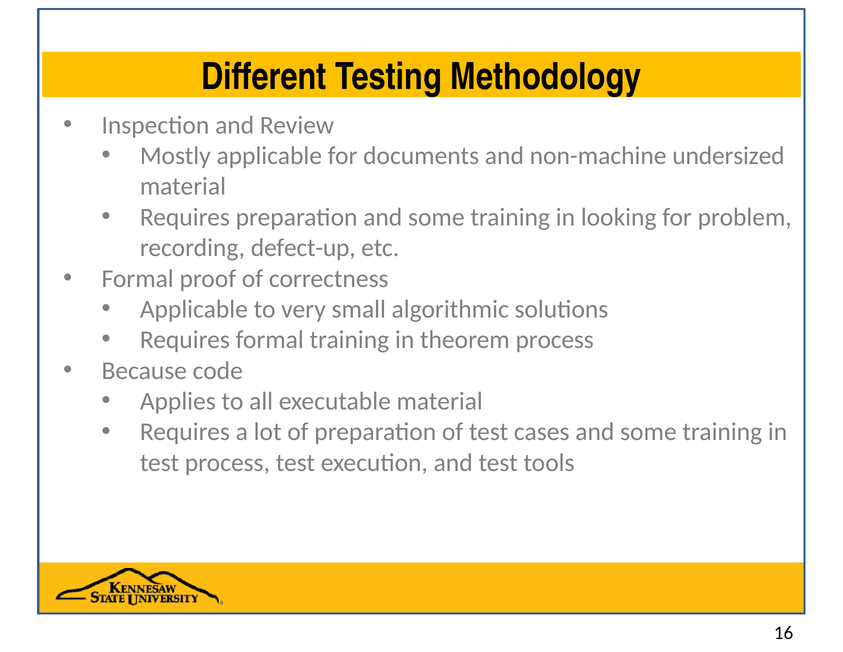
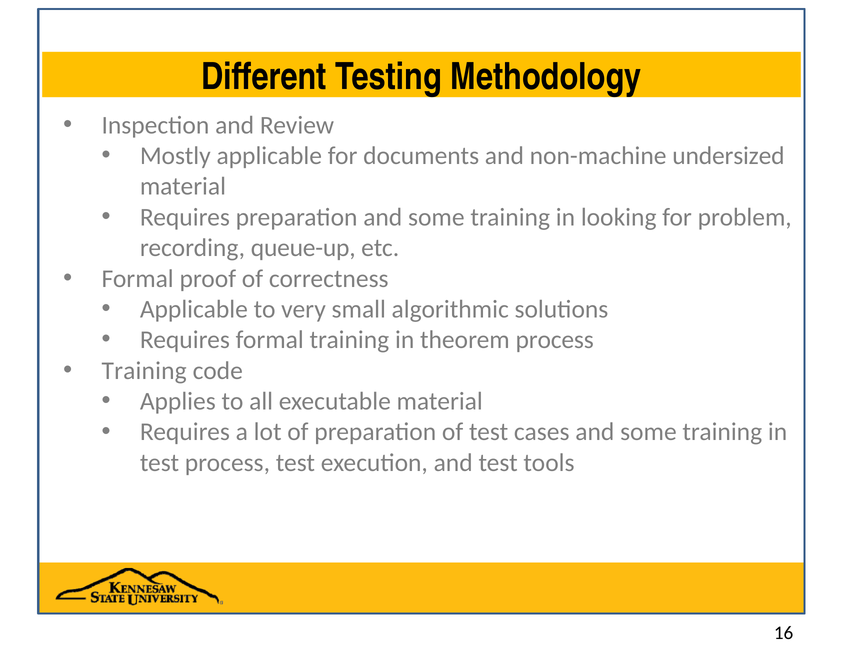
defect-up: defect-up -> queue-up
Because at (144, 370): Because -> Training
